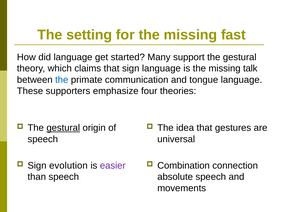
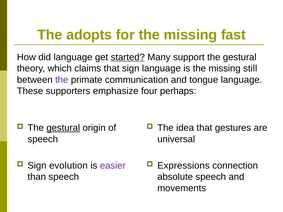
setting: setting -> adopts
started underline: none -> present
talk: talk -> still
the at (62, 80) colour: blue -> purple
theories: theories -> perhaps
Combination: Combination -> Expressions
